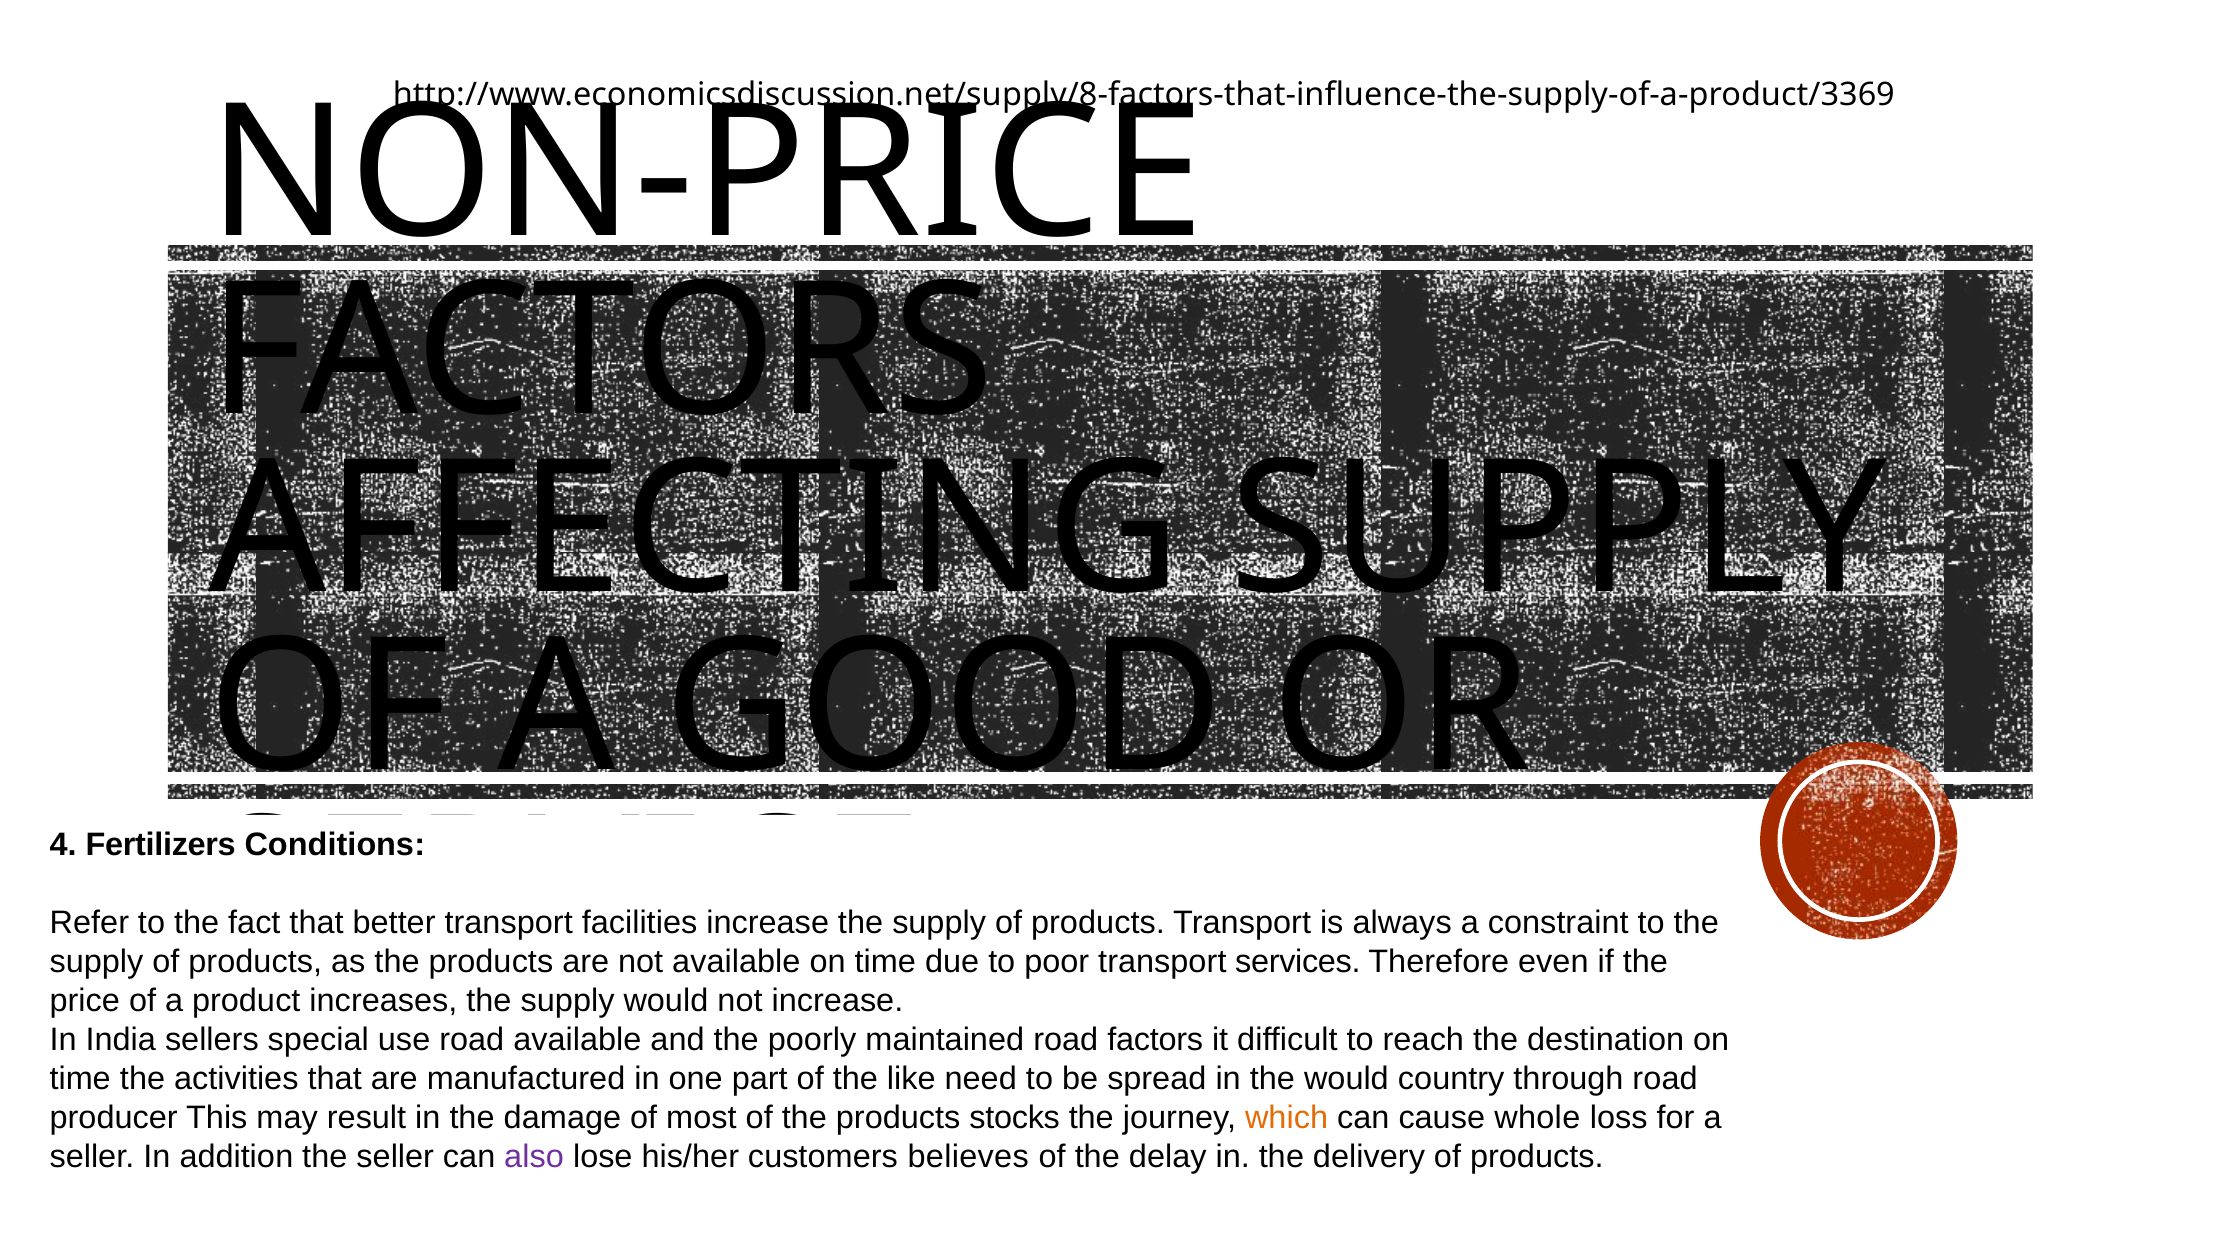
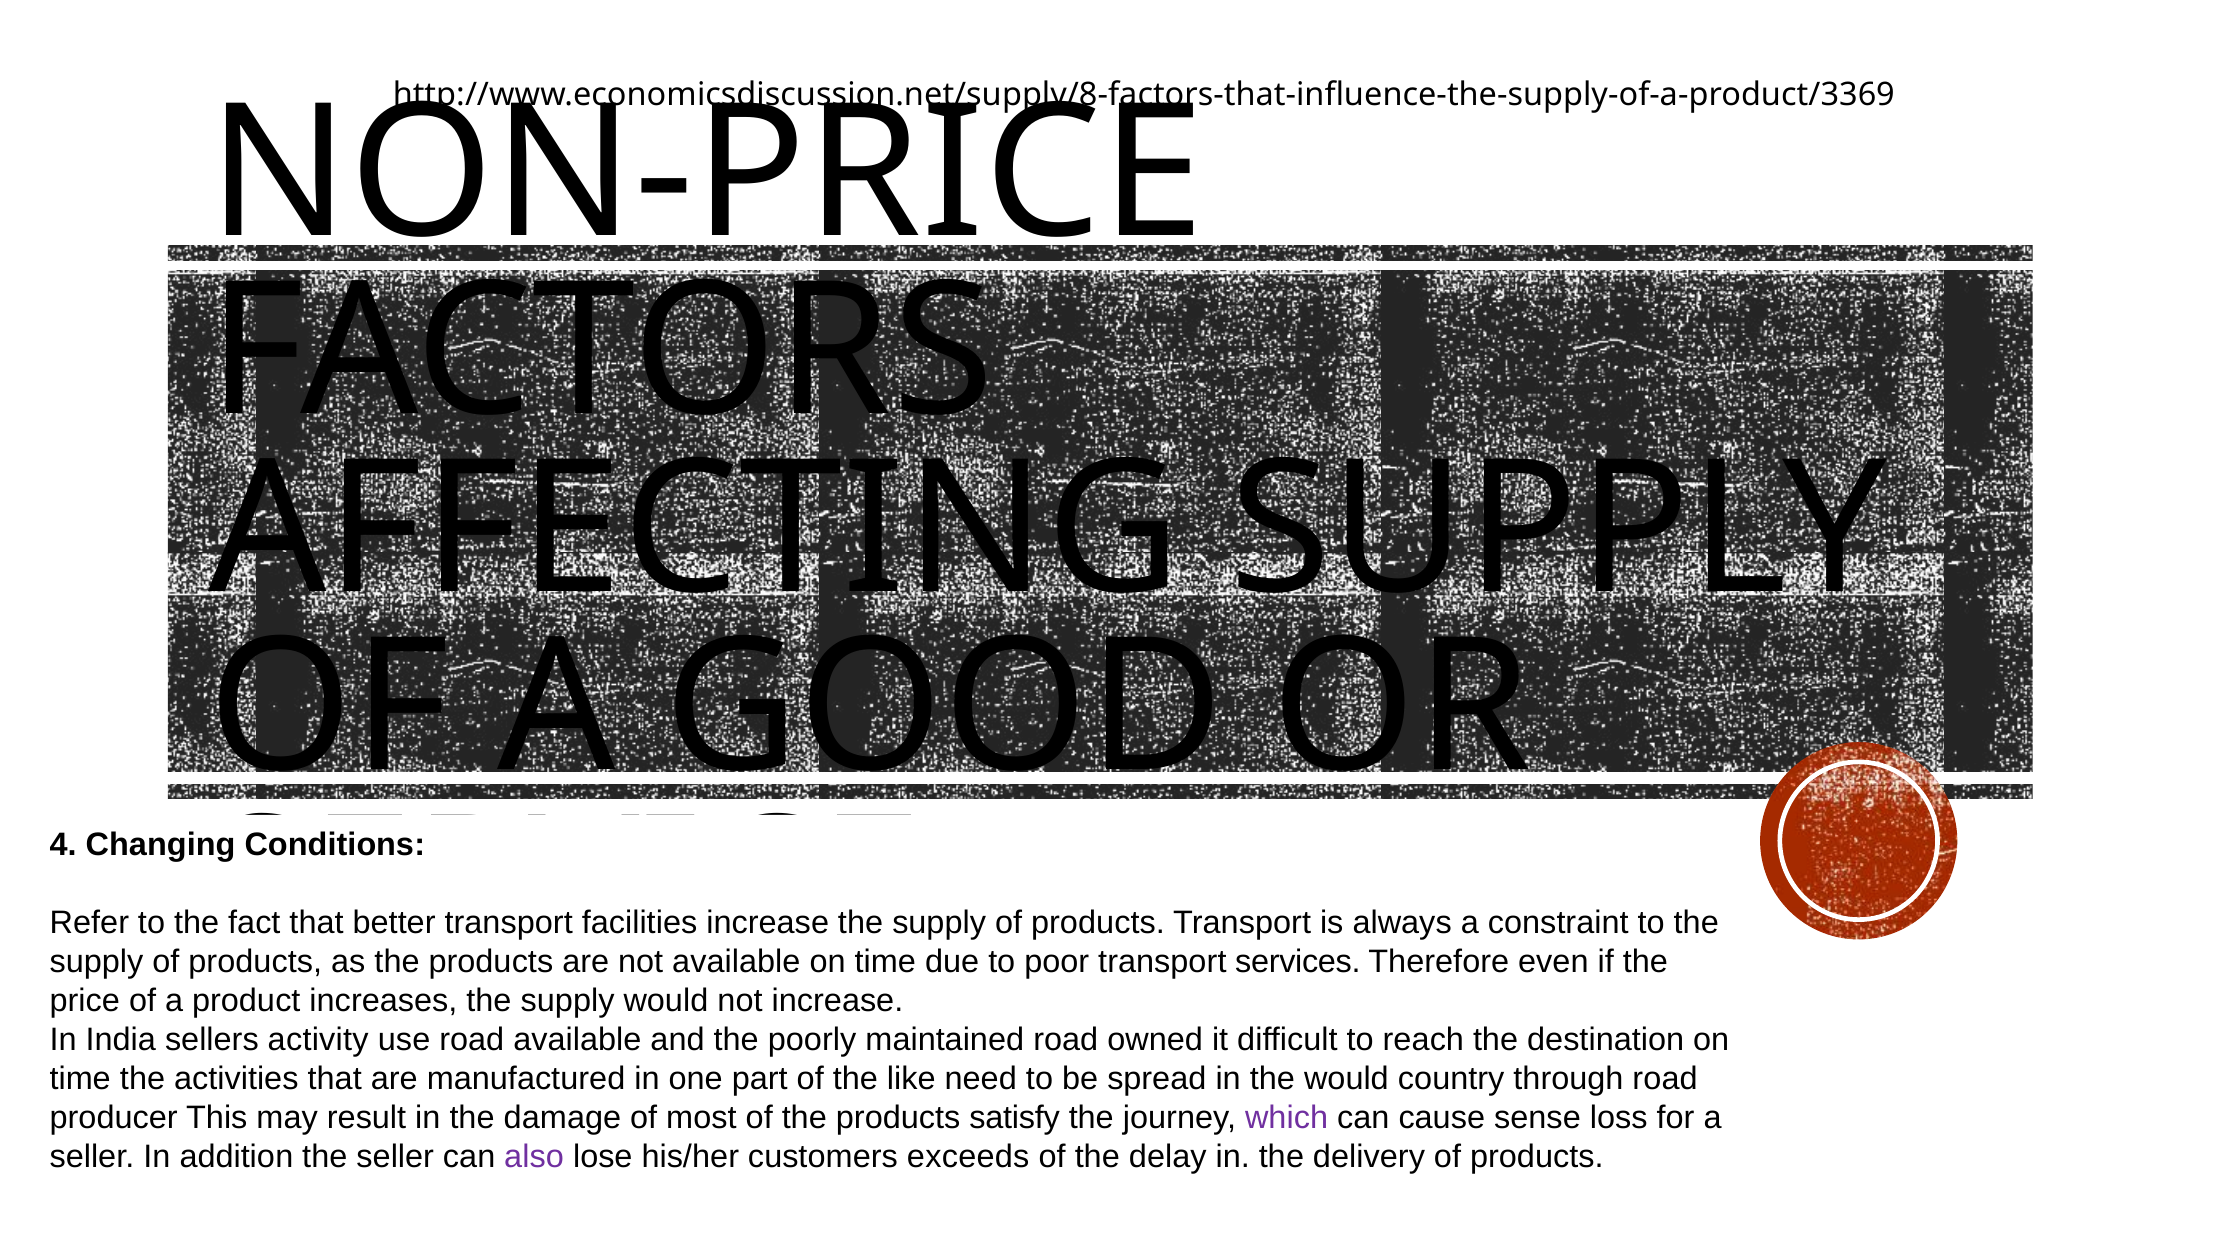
Fertilizers: Fertilizers -> Changing
special: special -> activity
road factors: factors -> owned
stocks: stocks -> satisfy
which colour: orange -> purple
whole: whole -> sense
believes: believes -> exceeds
